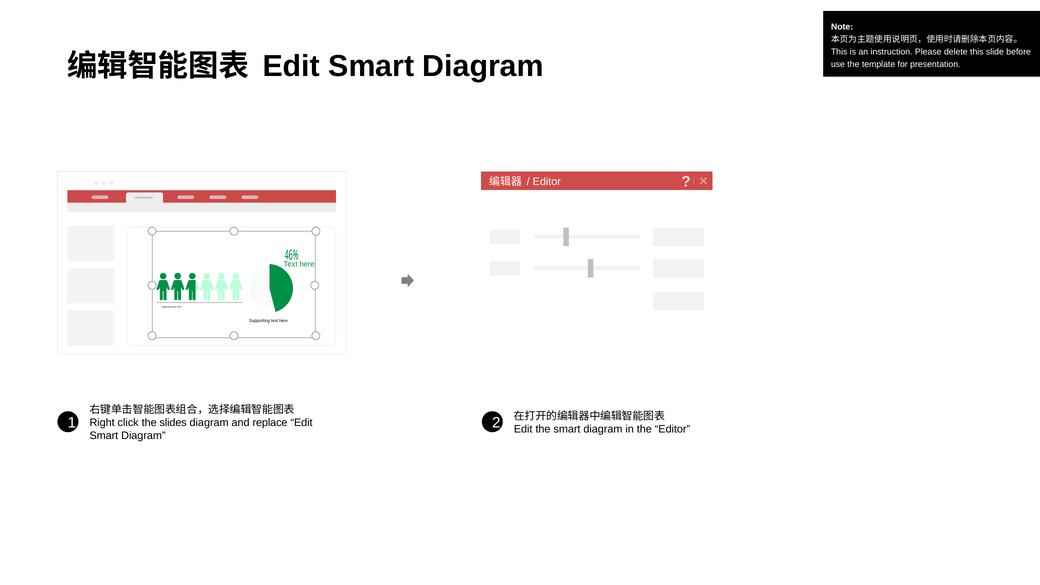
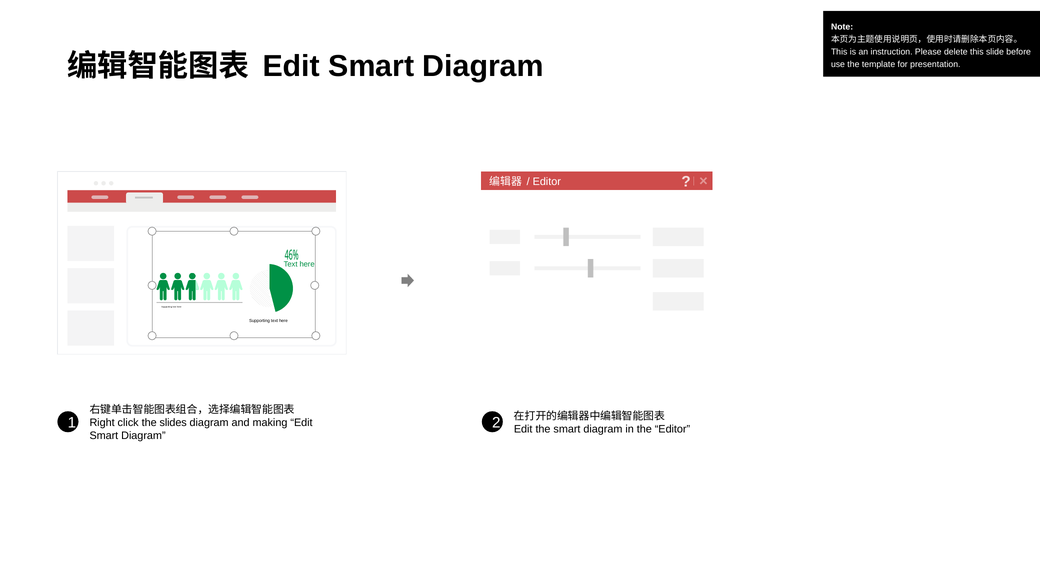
replace: replace -> making
